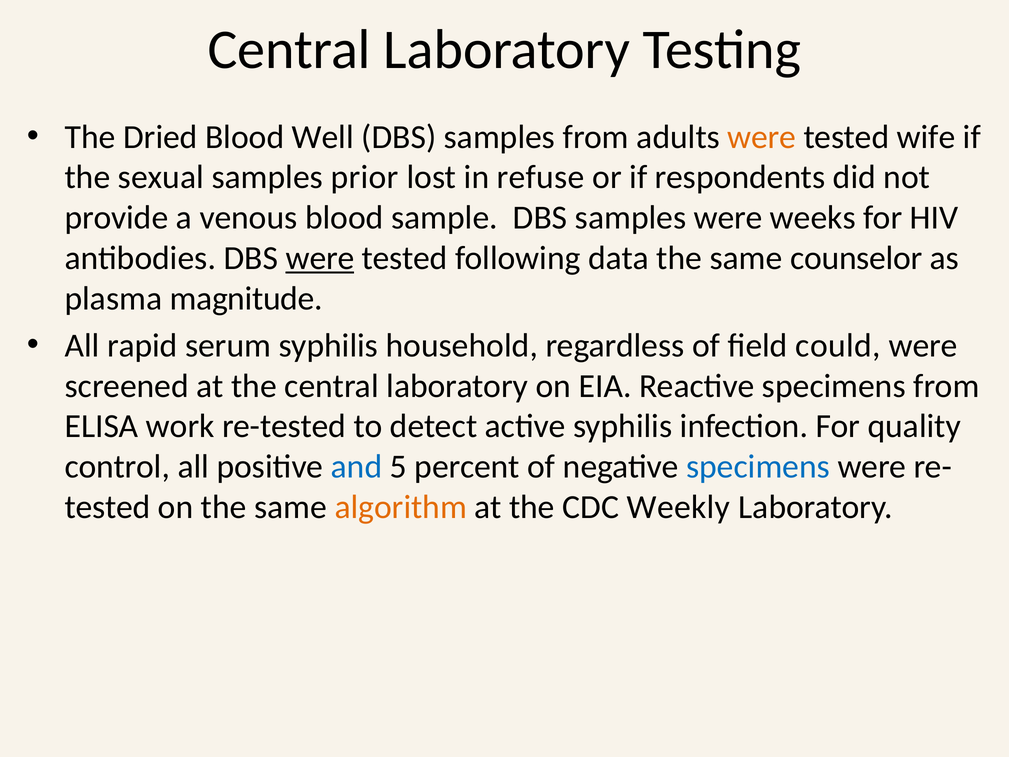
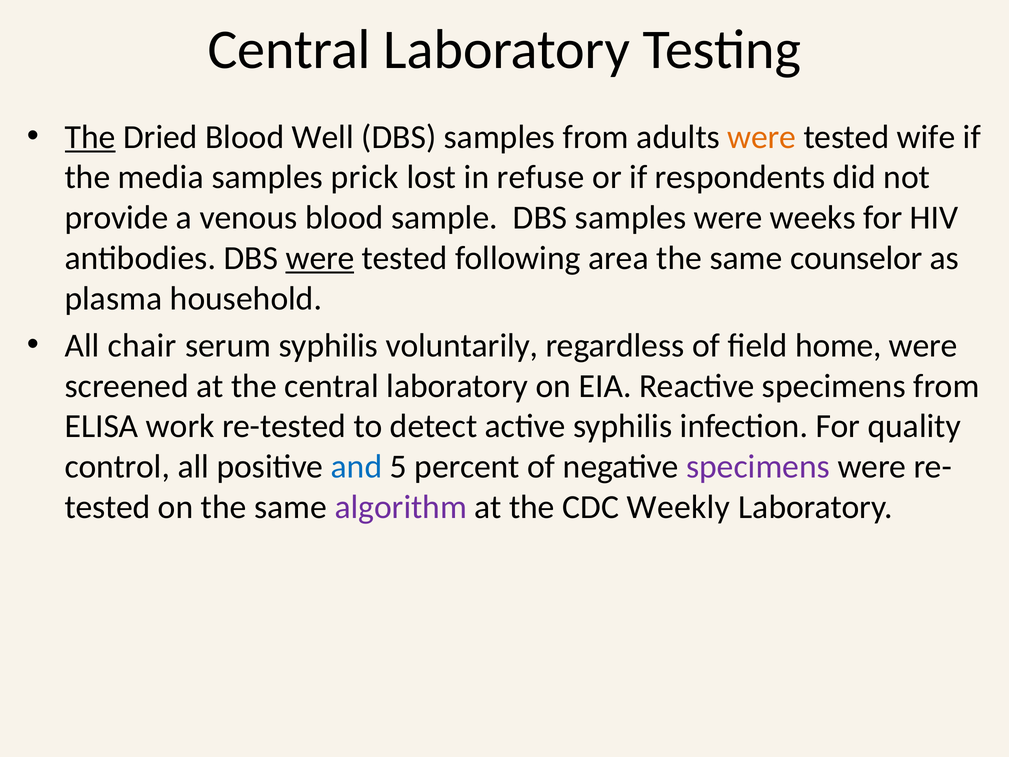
The at (90, 137) underline: none -> present
sexual: sexual -> media
prior: prior -> prick
data: data -> area
magnitude: magnitude -> household
rapid: rapid -> chair
household: household -> voluntarily
could: could -> home
specimens at (758, 467) colour: blue -> purple
algorithm colour: orange -> purple
